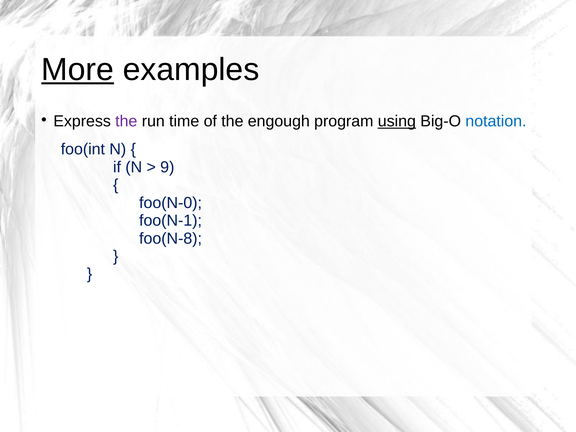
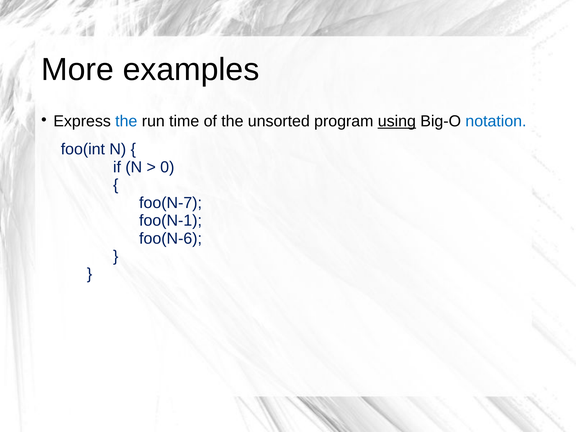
More underline: present -> none
the at (126, 121) colour: purple -> blue
engough: engough -> unsorted
9: 9 -> 0
foo(N-0: foo(N-0 -> foo(N-7
foo(N-8: foo(N-8 -> foo(N-6
